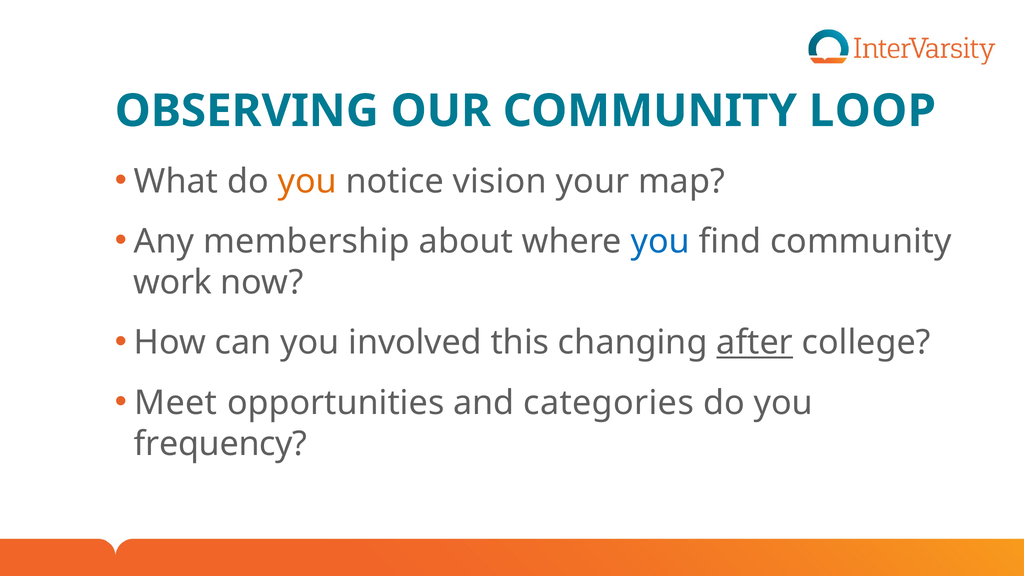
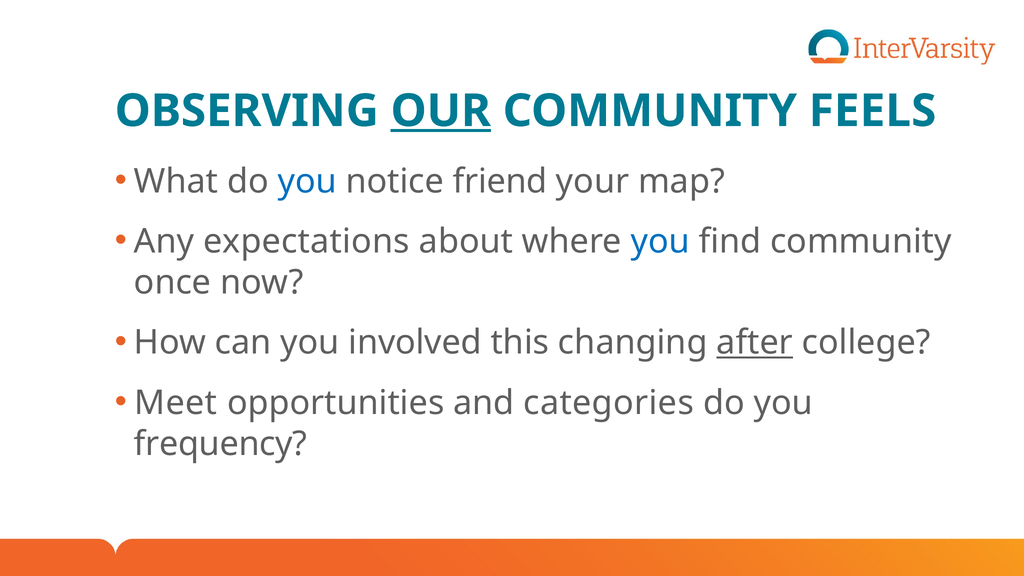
OUR underline: none -> present
LOOP: LOOP -> FEELS
you at (307, 181) colour: orange -> blue
vision: vision -> friend
membership: membership -> expectations
work: work -> once
